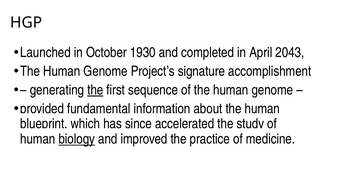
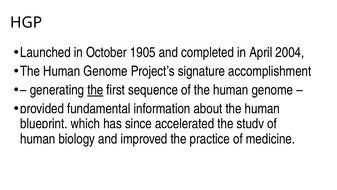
1930: 1930 -> 1905
2043: 2043 -> 2004
biology underline: present -> none
